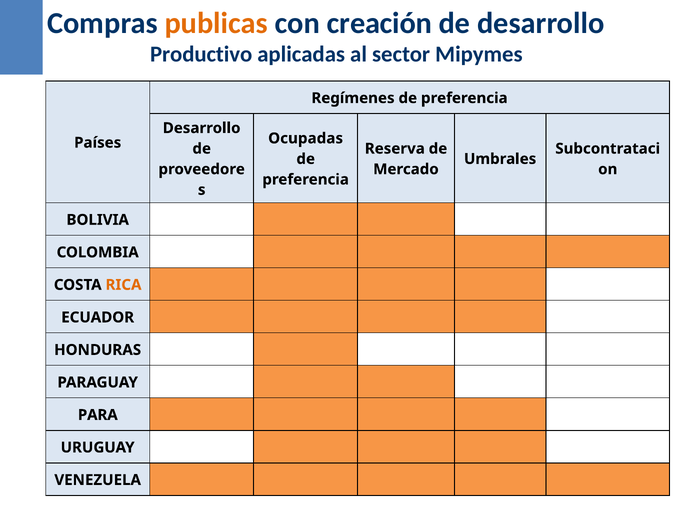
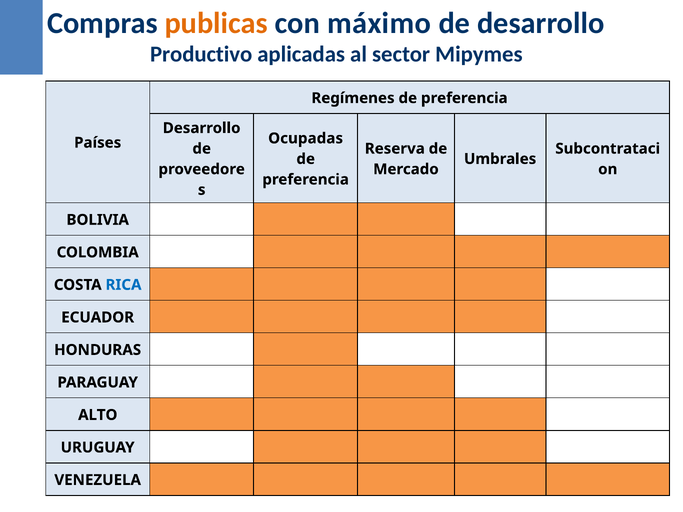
creación: creación -> máximo
RICA colour: orange -> blue
PARA: PARA -> ALTO
